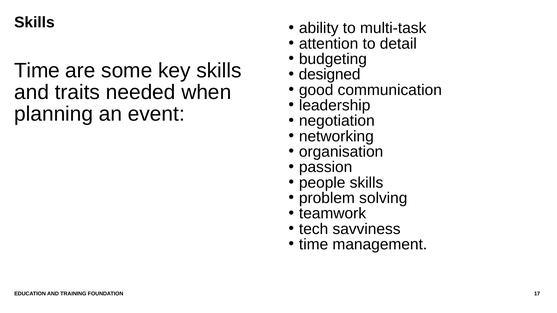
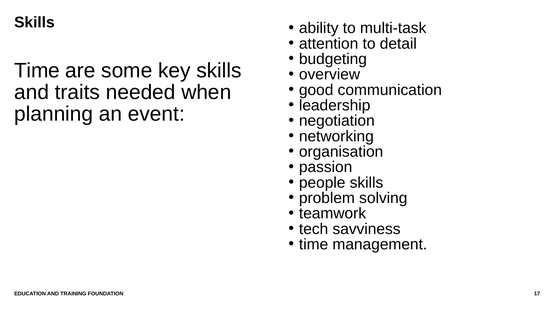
designed: designed -> overview
